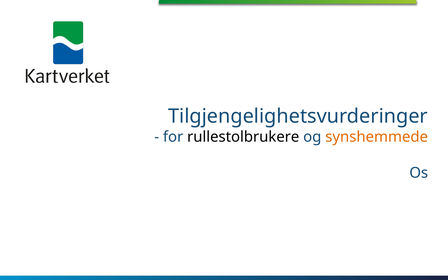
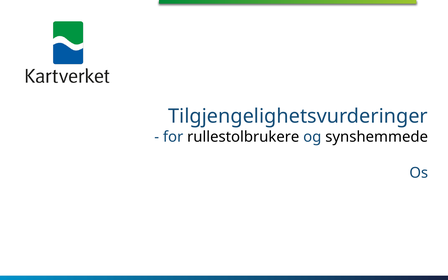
synshemmede colour: orange -> black
